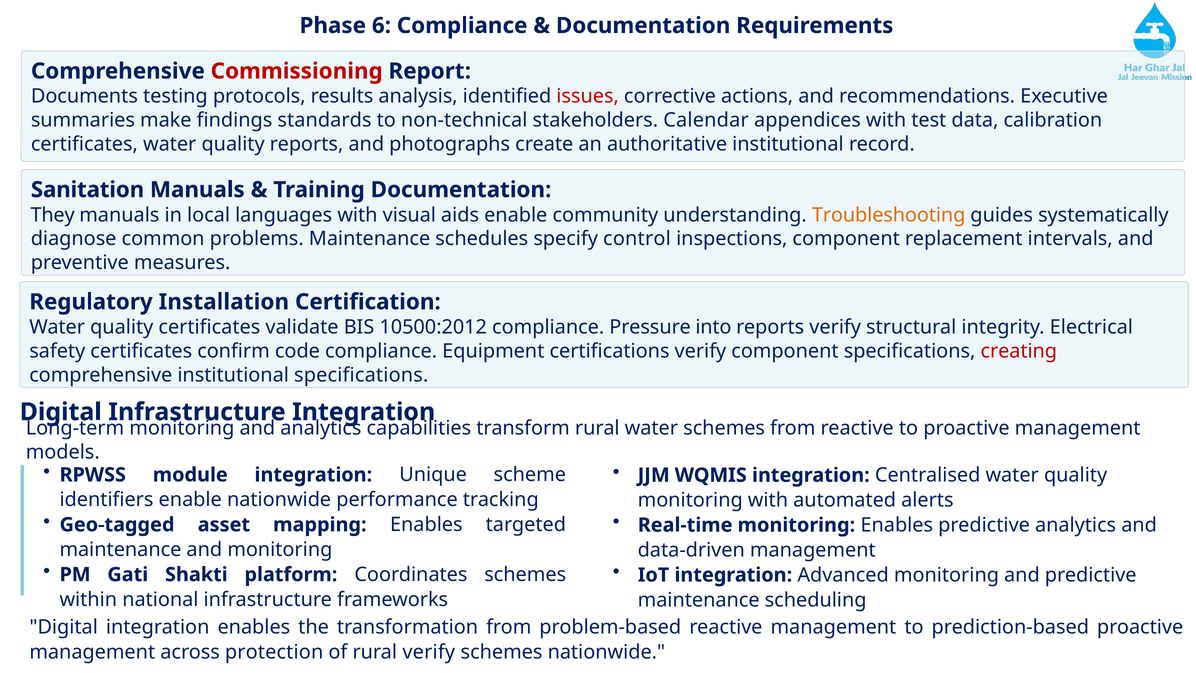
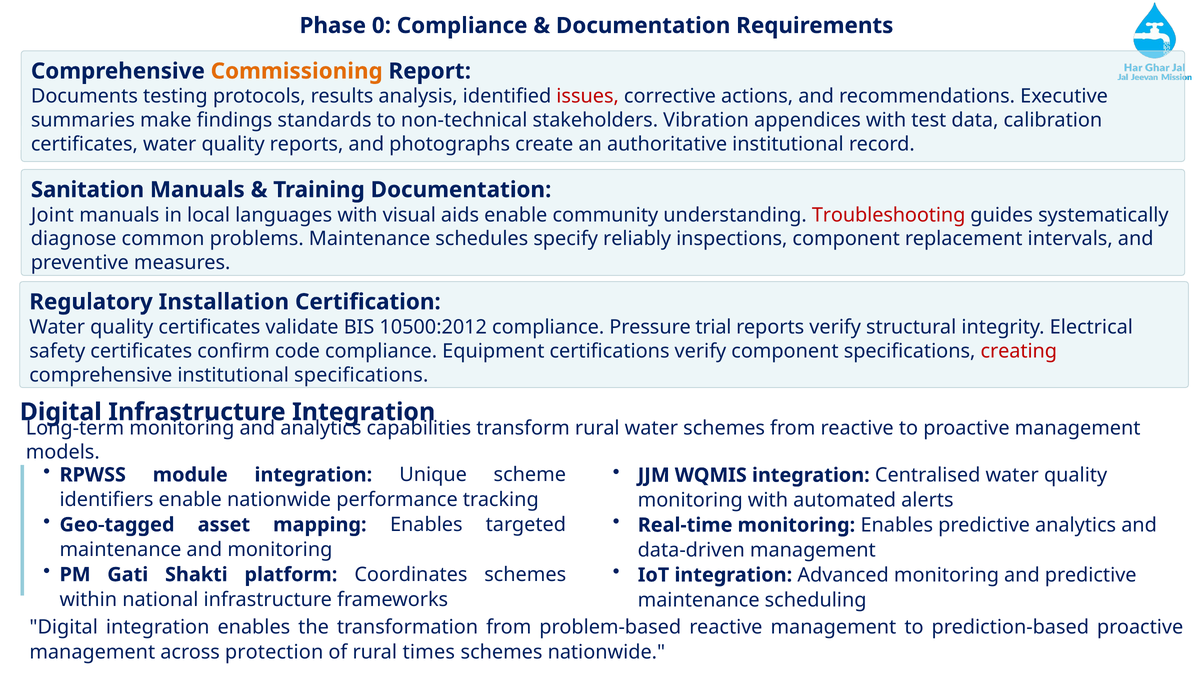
6: 6 -> 0
Commissioning colour: red -> orange
Calendar: Calendar -> Vibration
They: They -> Joint
Troubleshooting colour: orange -> red
control: control -> reliably
into: into -> trial
rural verify: verify -> times
